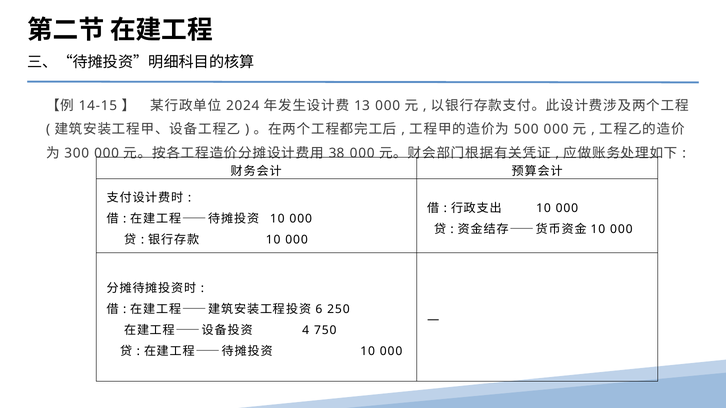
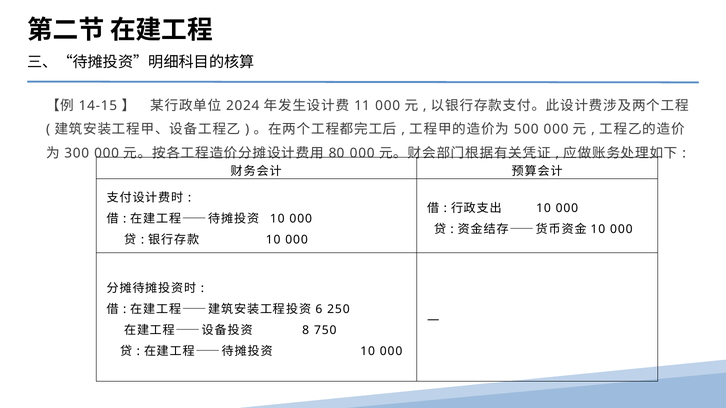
13: 13 -> 11
38: 38 -> 80
4: 4 -> 8
